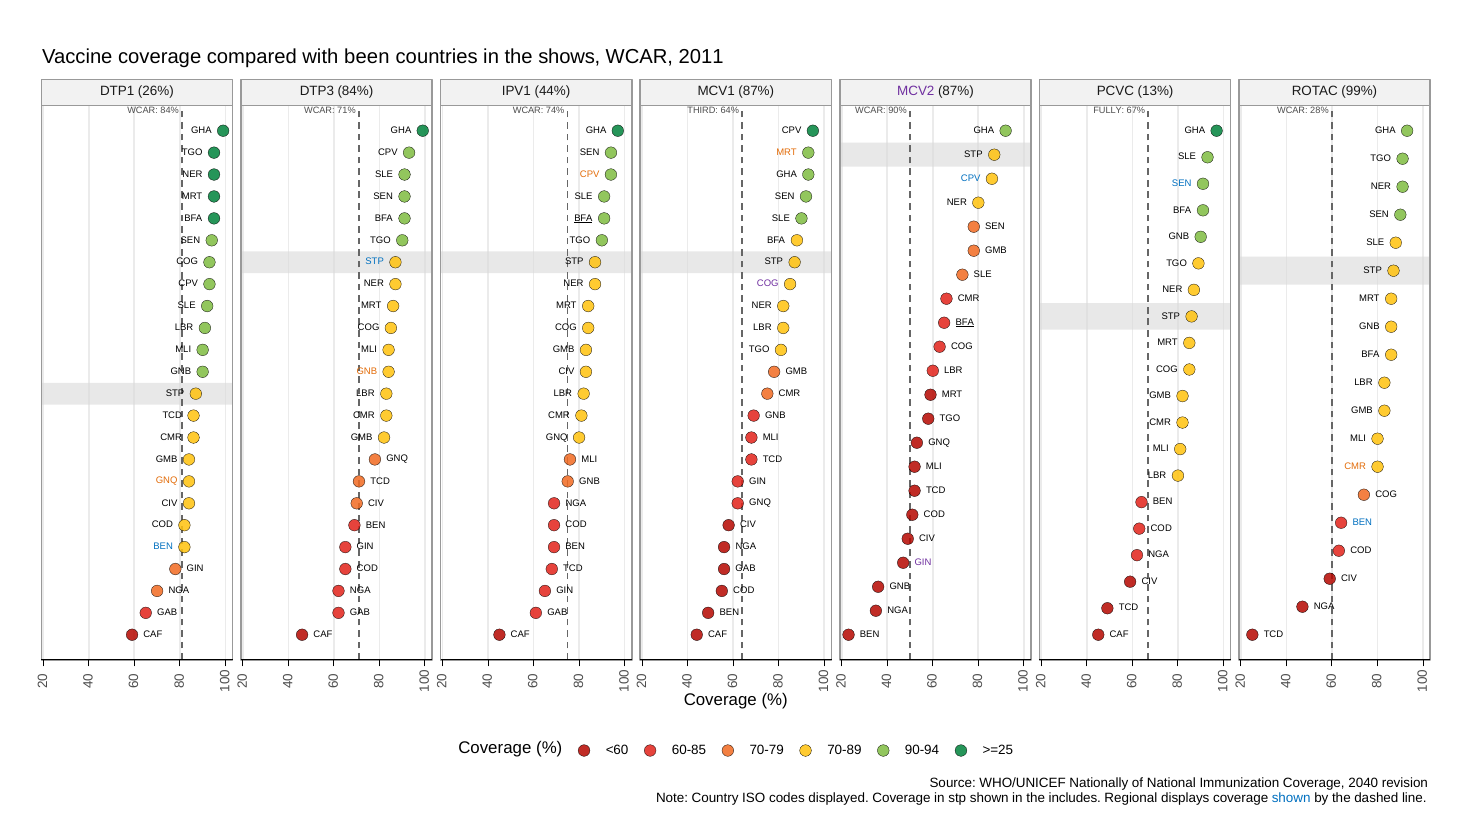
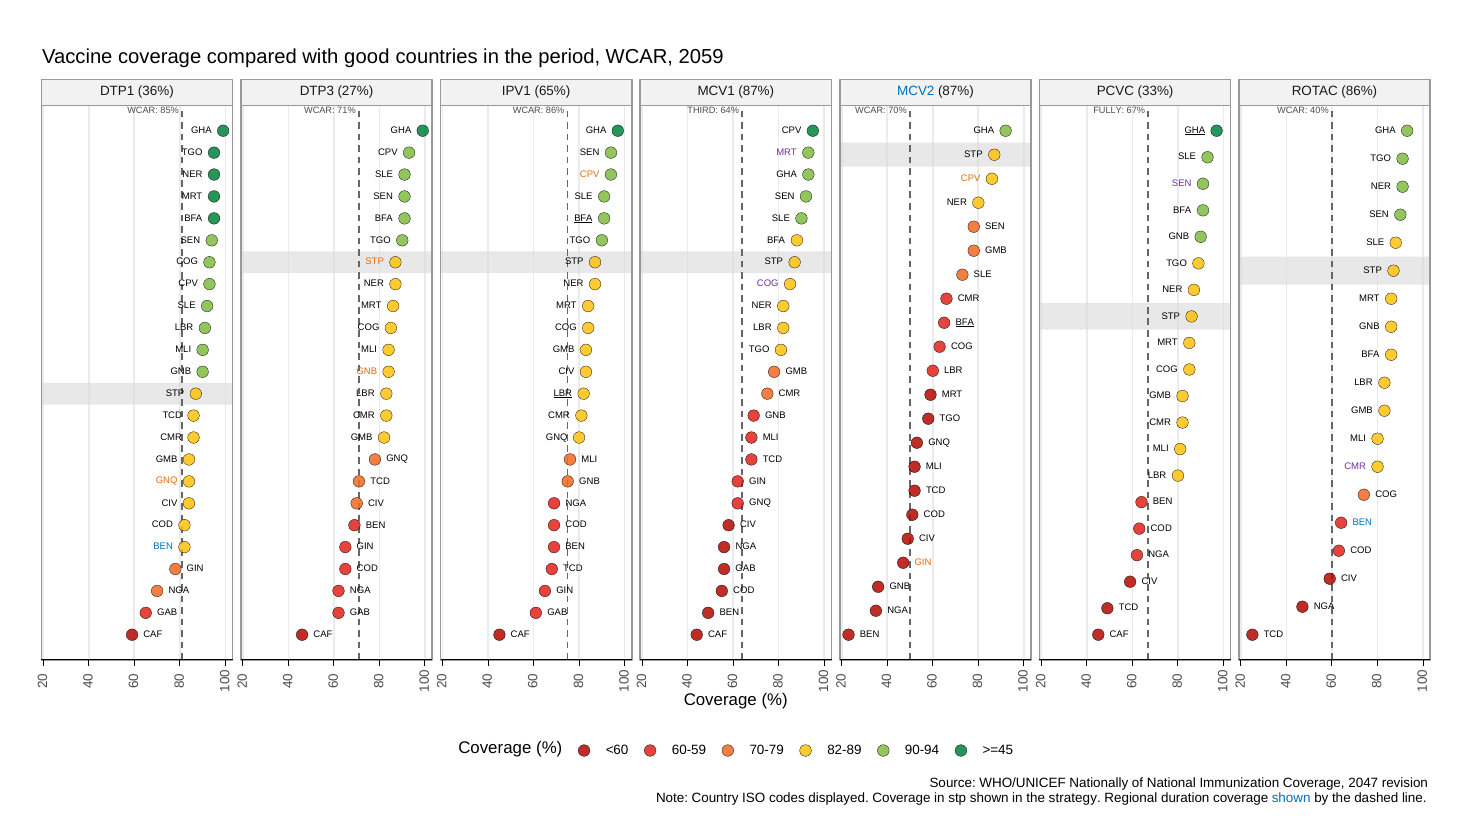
been: been -> good
shows: shows -> period
2011: 2011 -> 2059
26%: 26% -> 36%
DTP3 84%: 84% -> 27%
44%: 44% -> 65%
MCV2 colour: purple -> blue
13%: 13% -> 33%
ROTAC 99%: 99% -> 86%
WCAR 84%: 84% -> 85%
WCAR 74%: 74% -> 86%
90%: 90% -> 70%
28%: 28% -> 40%
GHA at (1195, 130) underline: none -> present
MRT at (786, 152) colour: orange -> purple
CPV at (971, 178) colour: blue -> orange
SEN at (1182, 183) colour: blue -> purple
STP at (375, 262) colour: blue -> orange
LBR at (563, 393) underline: none -> present
CMR at (1355, 466) colour: orange -> purple
GIN at (923, 562) colour: purple -> orange
60-85: 60-85 -> 60-59
70-89: 70-89 -> 82-89
>=25: >=25 -> >=45
2040: 2040 -> 2047
includes: includes -> strategy
displays: displays -> duration
